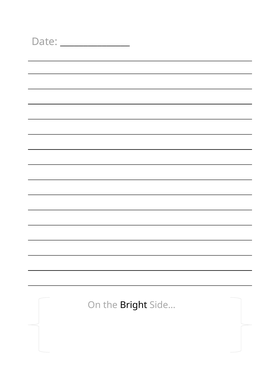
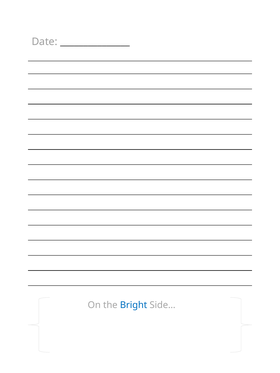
Bright colour: black -> blue
